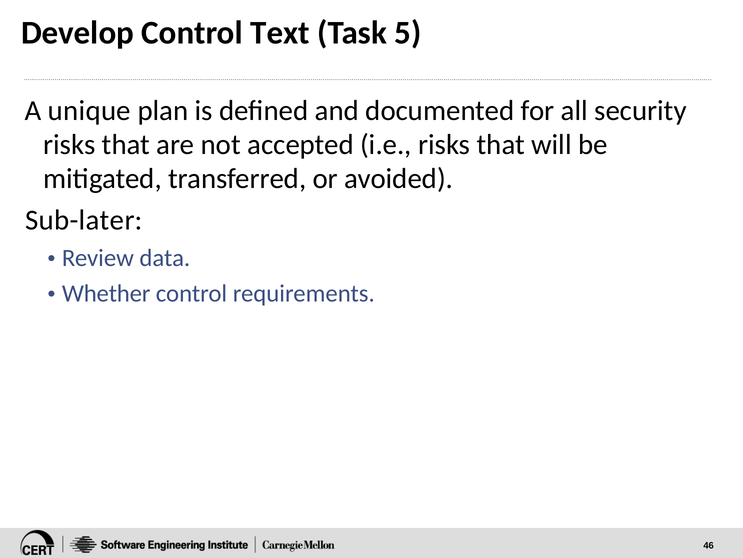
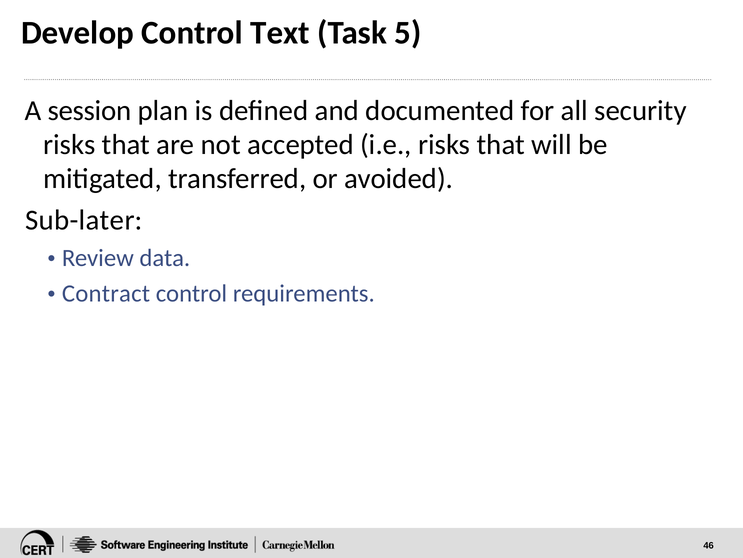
unique: unique -> session
Whether: Whether -> Contract
